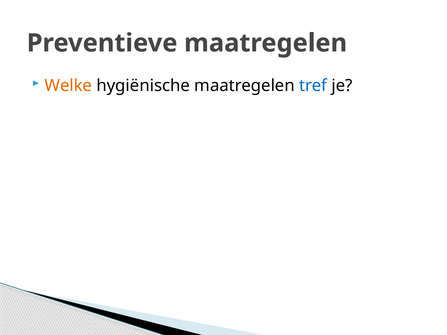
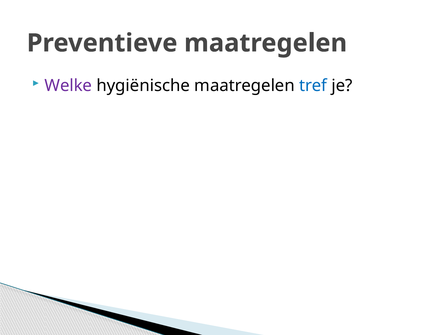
Welke colour: orange -> purple
